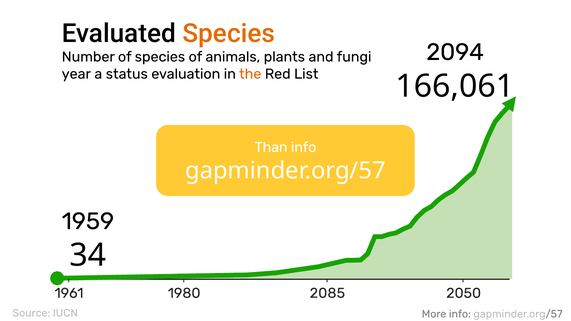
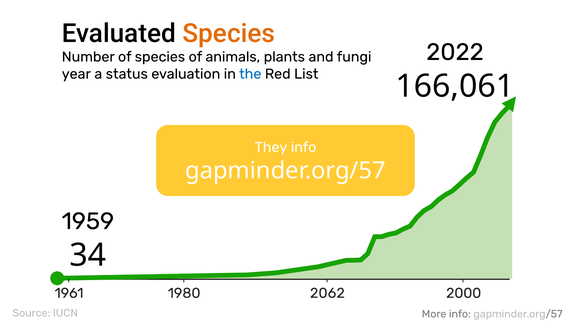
2094: 2094 -> 2022
the colour: orange -> blue
Than: Than -> They
2085: 2085 -> 2062
2050: 2050 -> 2000
